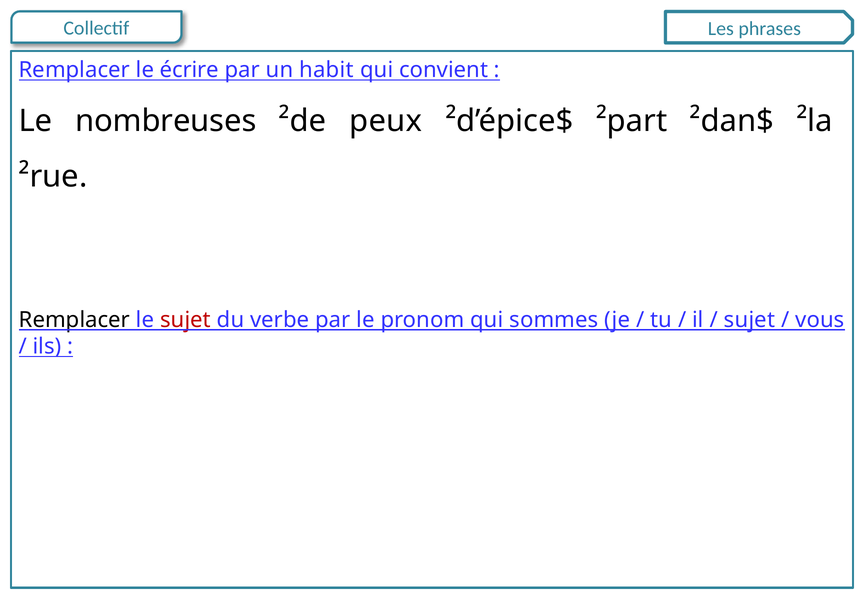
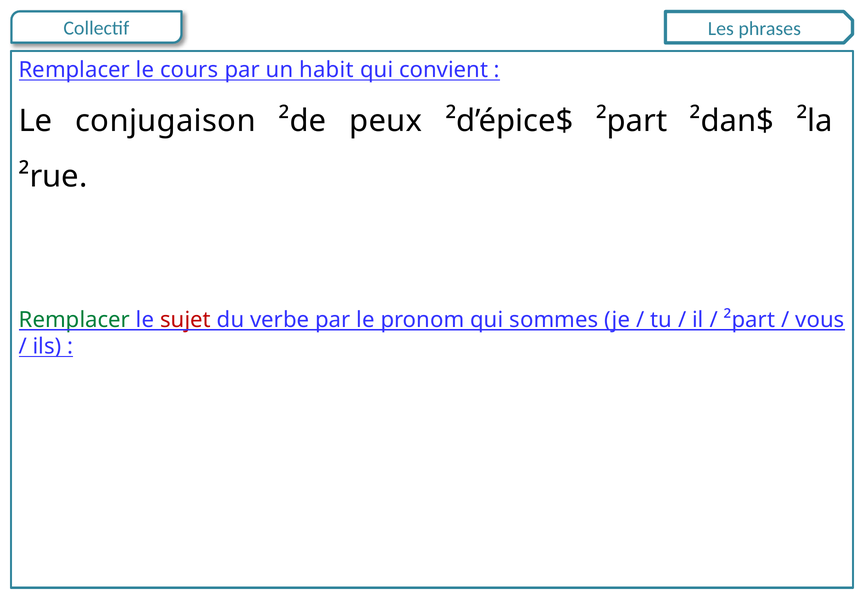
écrire: écrire -> cours
nombreuses: nombreuses -> conjugaison
Remplacer at (74, 320) colour: black -> green
sujet at (749, 320): sujet -> ²part
